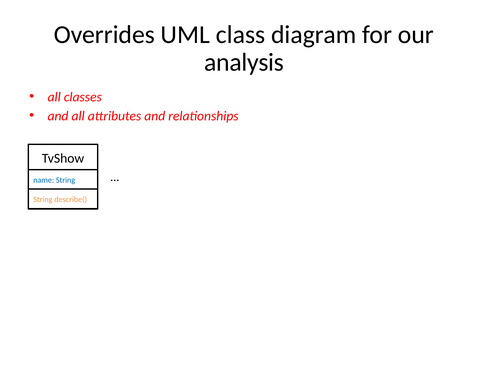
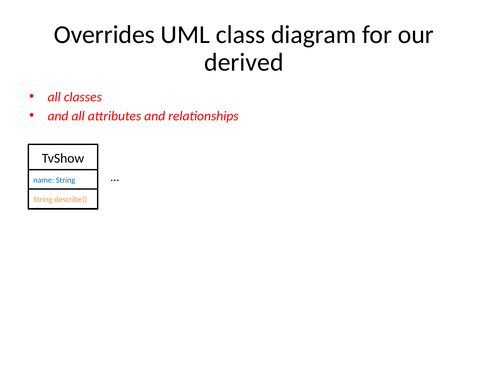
analysis: analysis -> derived
